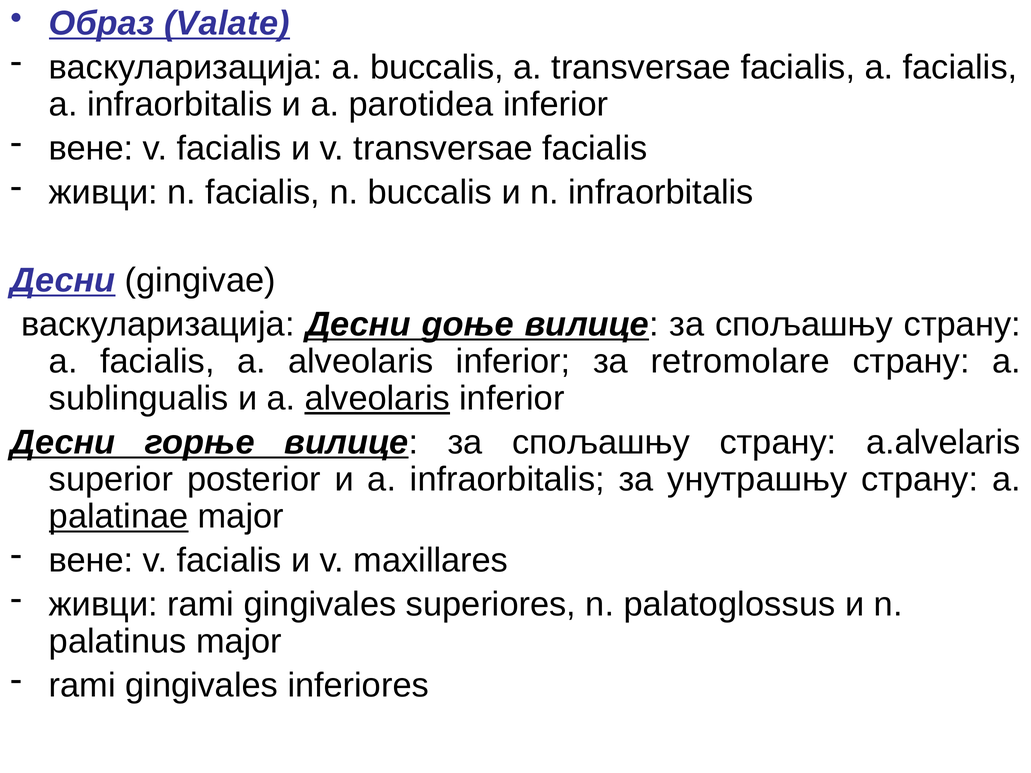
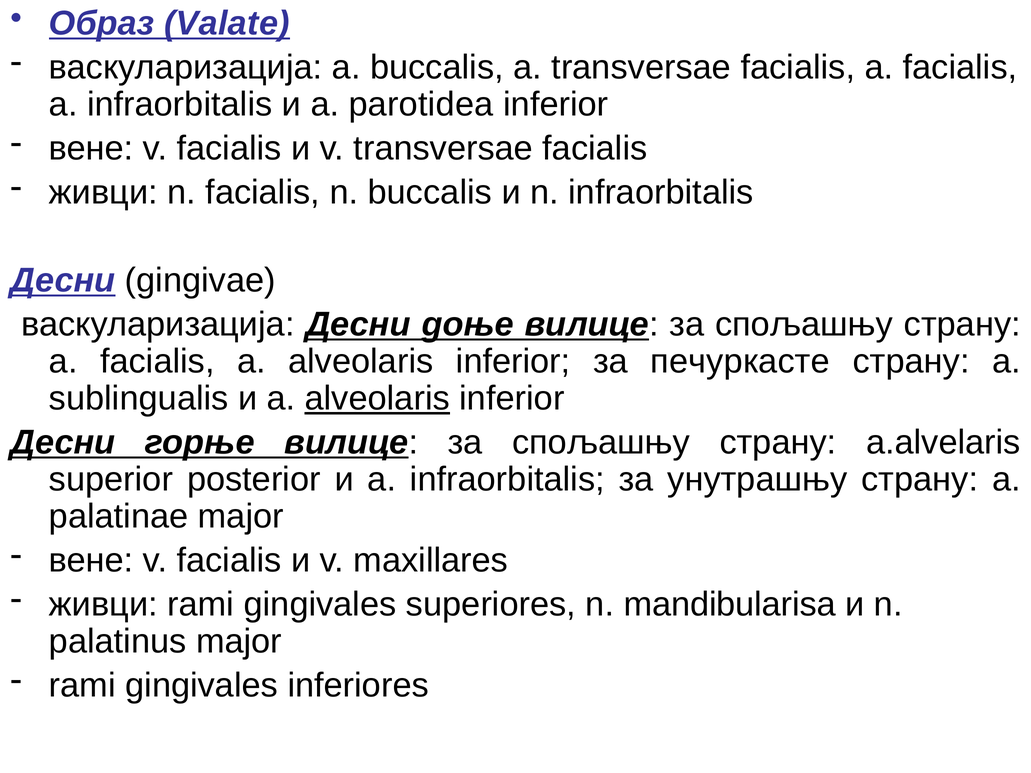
retromolare: retromolare -> печуркасте
palatinae underline: present -> none
palatoglossus: palatoglossus -> mandibularisa
